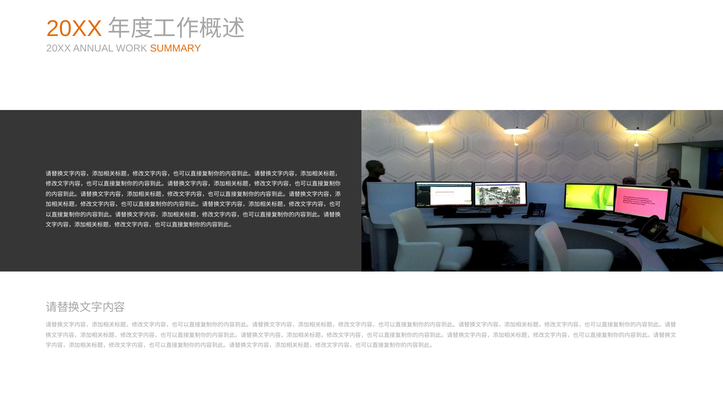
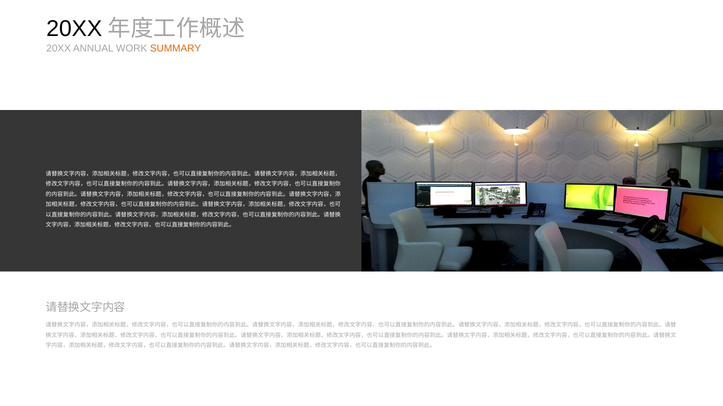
20XX at (74, 29) colour: orange -> black
